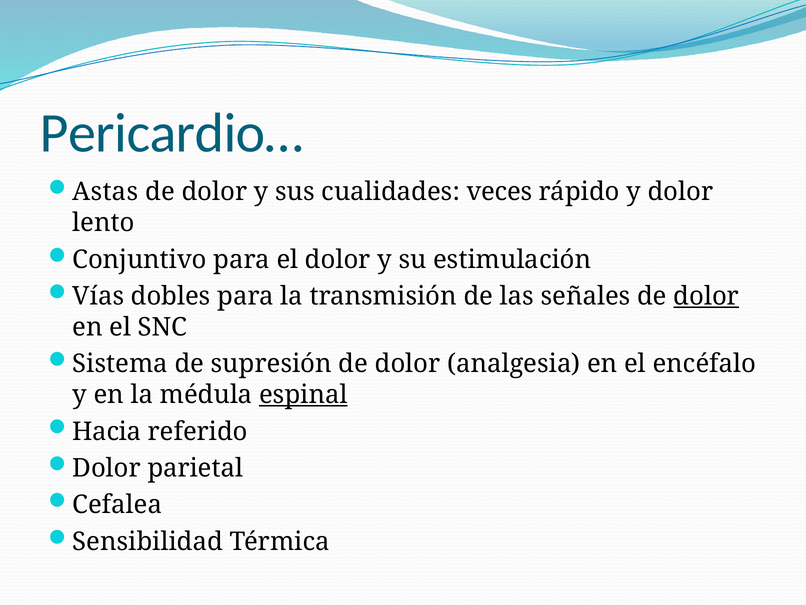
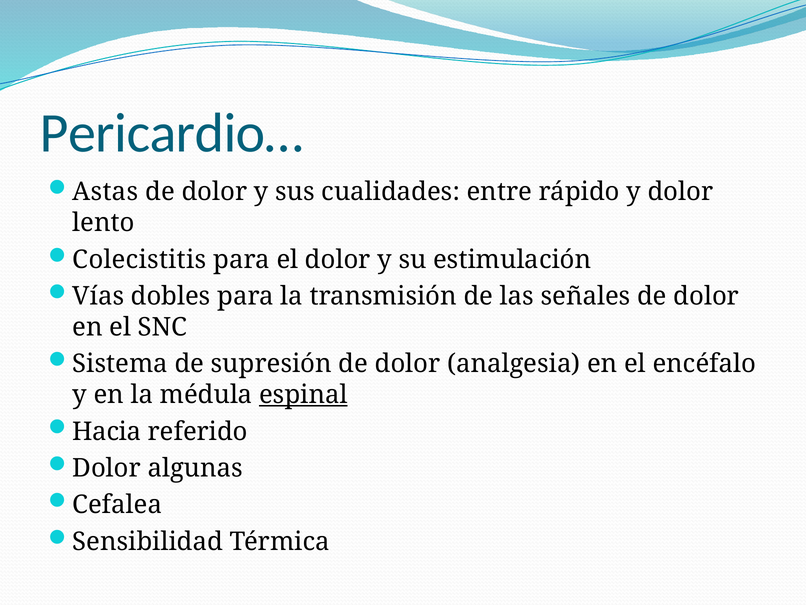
veces: veces -> entre
Conjuntivo: Conjuntivo -> Colecistitis
dolor at (706, 296) underline: present -> none
parietal: parietal -> algunas
